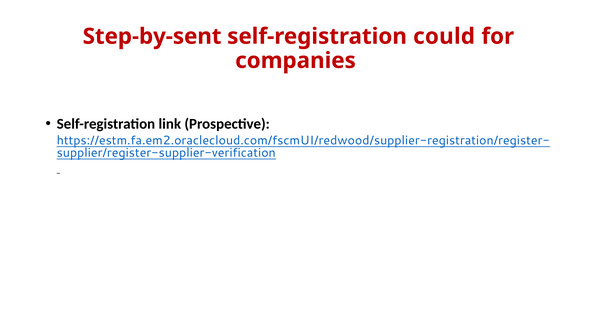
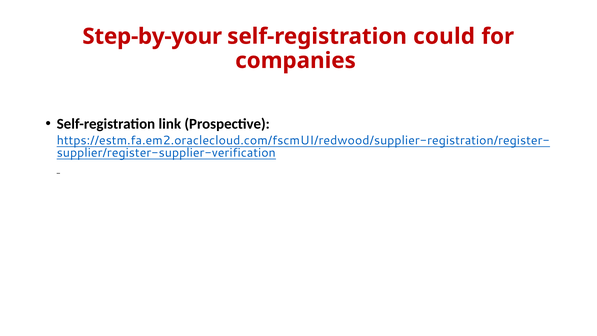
Step-by-sent: Step-by-sent -> Step-by-your
